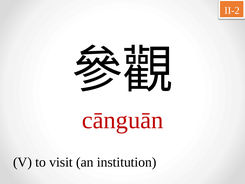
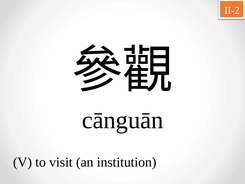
cānguān colour: red -> black
